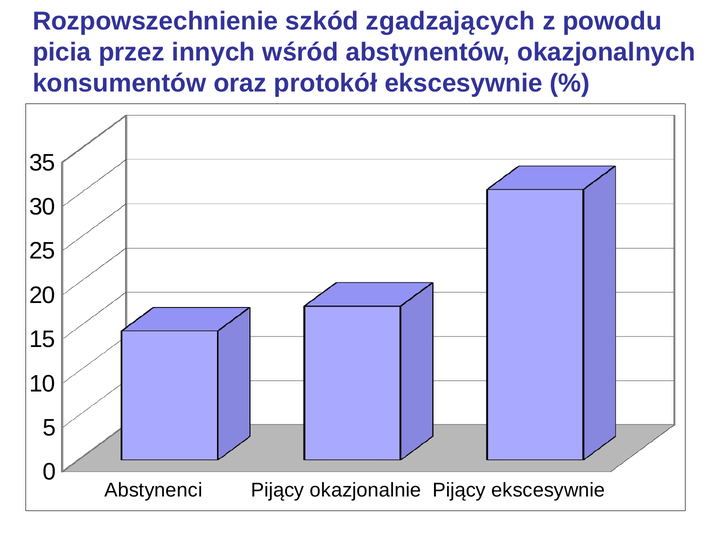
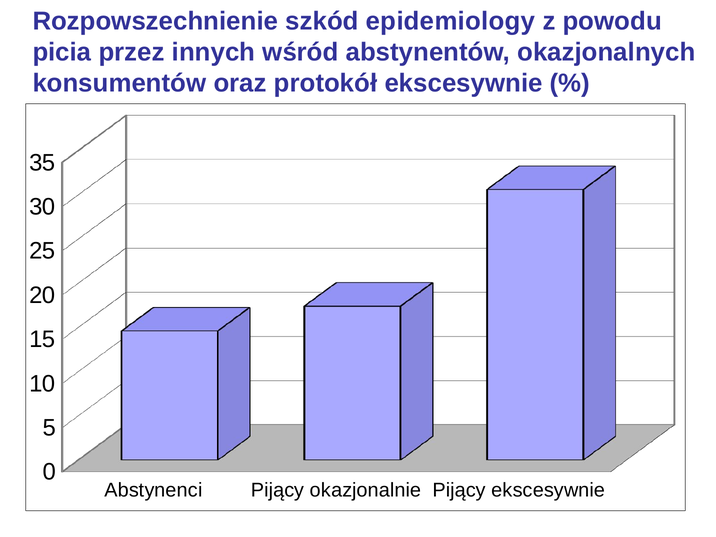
zgadzających: zgadzających -> epidemiology
